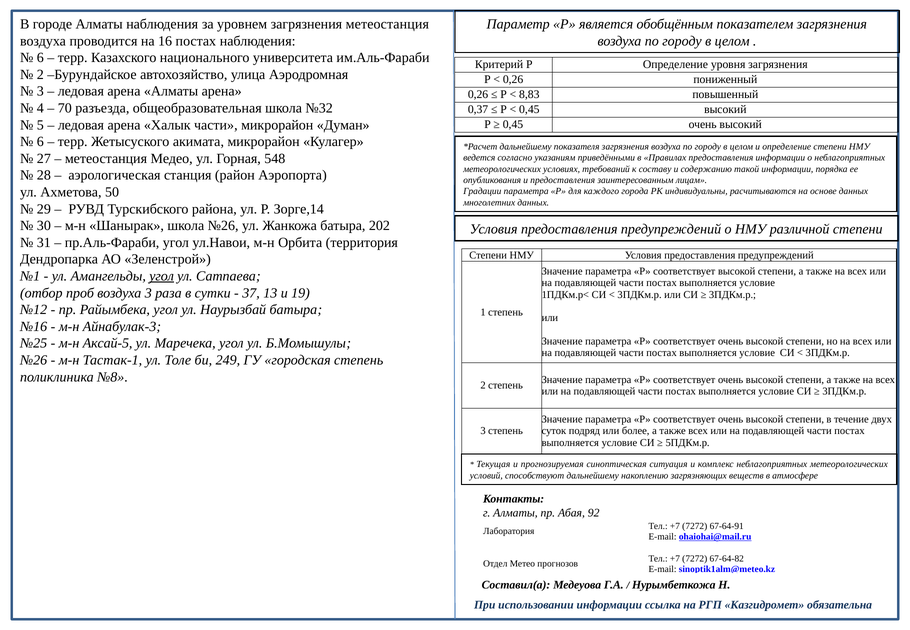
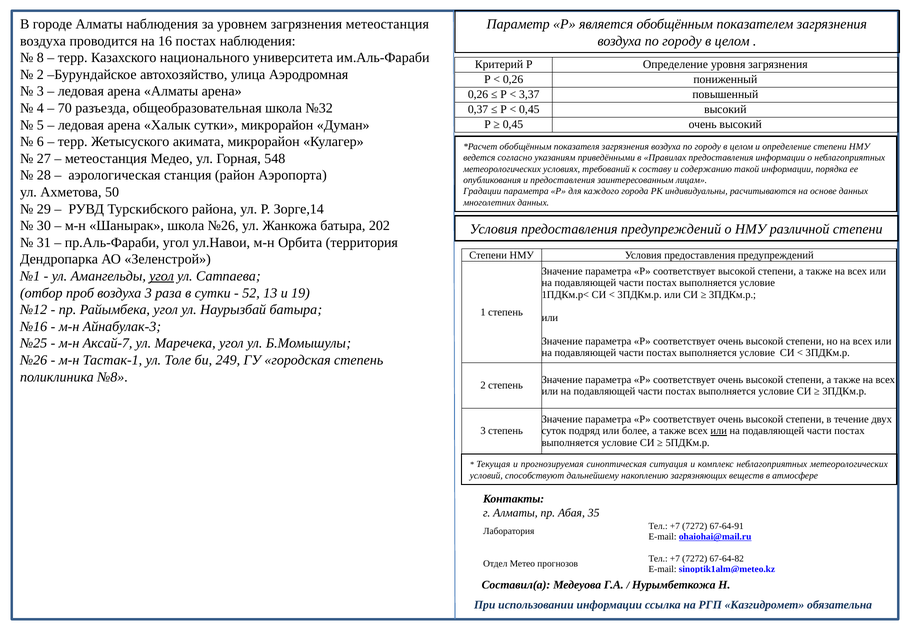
6 at (40, 58): 6 -> 8
8,83: 8,83 -> 3,37
Халык части: части -> сутки
дальнейшему at (526, 147): дальнейшему -> обобщённым
37: 37 -> 52
Аксай-5: Аксай-5 -> Аксай-7
или at (719, 431) underline: none -> present
92: 92 -> 35
